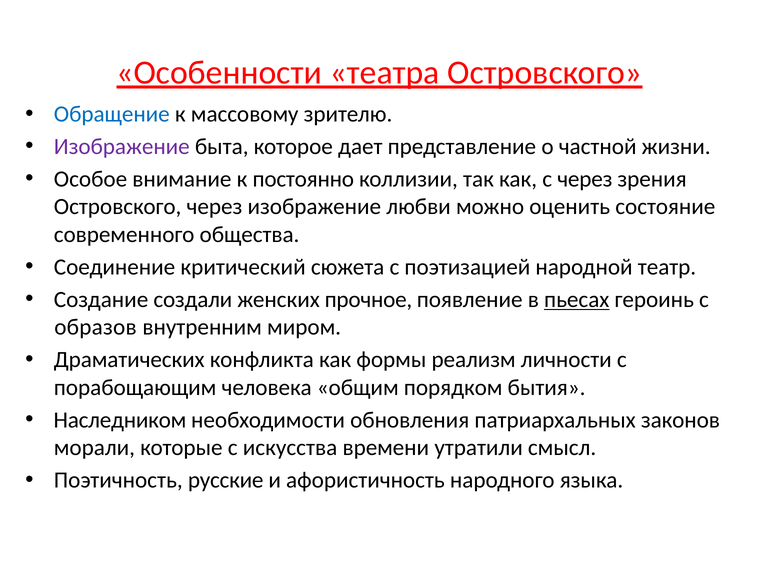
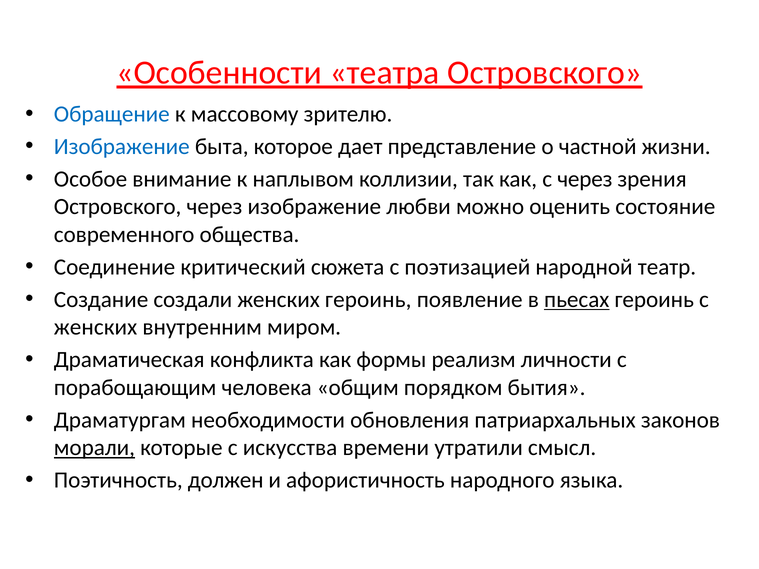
Изображение at (122, 147) colour: purple -> blue
постоянно: постоянно -> наплывом
женских прочное: прочное -> героинь
образов at (95, 327): образов -> женских
Драматических: Драматических -> Драматическая
Наследником: Наследником -> Драматургам
морали underline: none -> present
русские: русские -> должен
